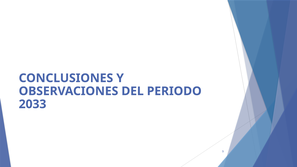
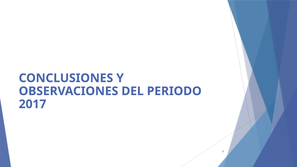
2033: 2033 -> 2017
